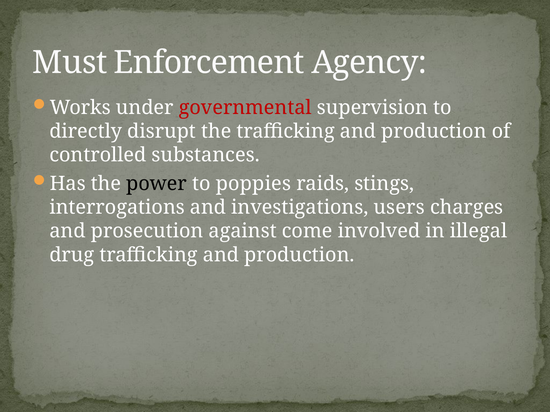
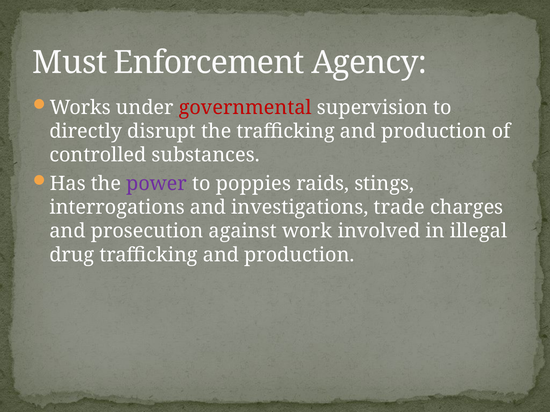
power colour: black -> purple
users: users -> trade
come: come -> work
